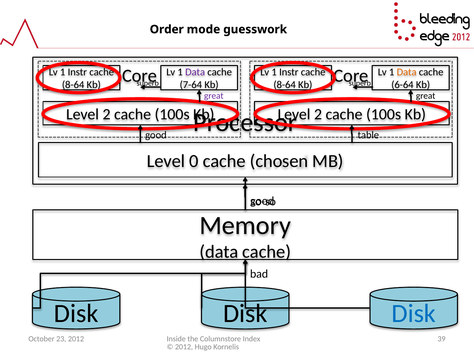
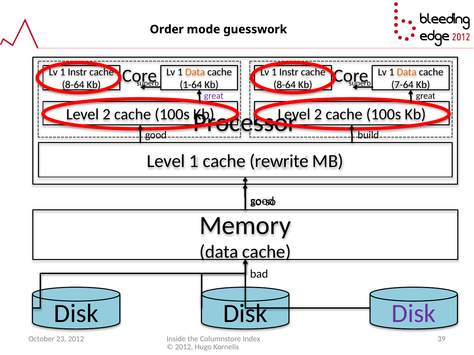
Data at (195, 72) colour: purple -> orange
7-64: 7-64 -> 1-64
6-64: 6-64 -> 7-64
table: table -> build
Level 0: 0 -> 1
chosen: chosen -> rewrite
Disk at (414, 314) colour: blue -> purple
